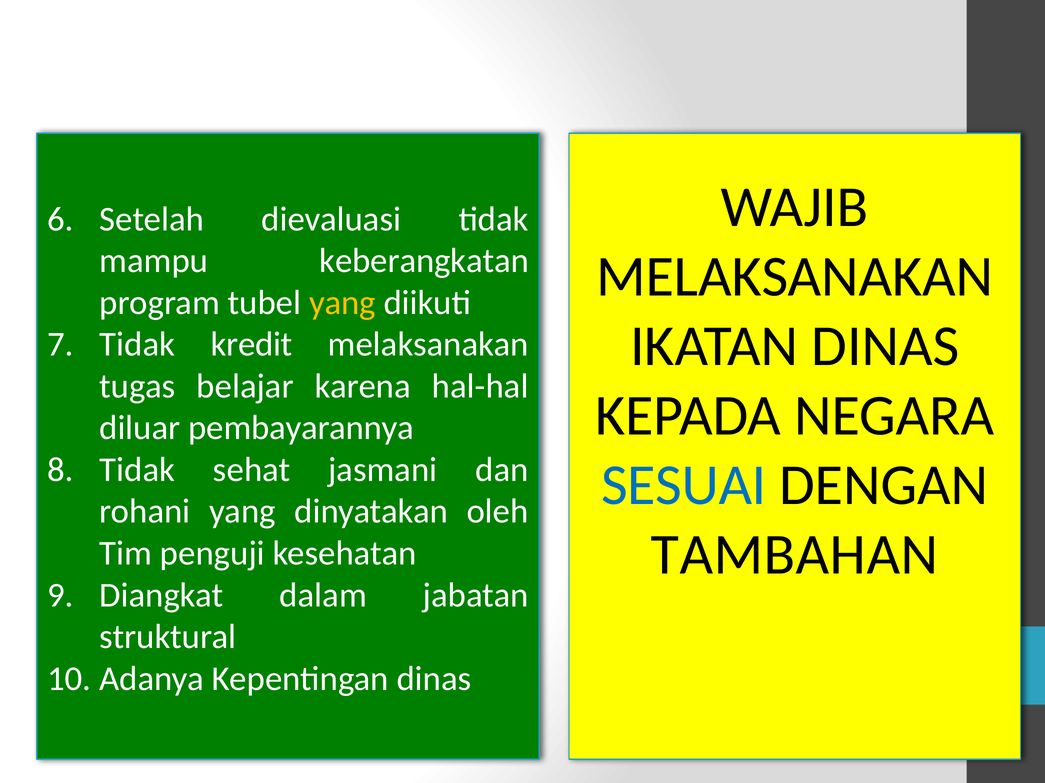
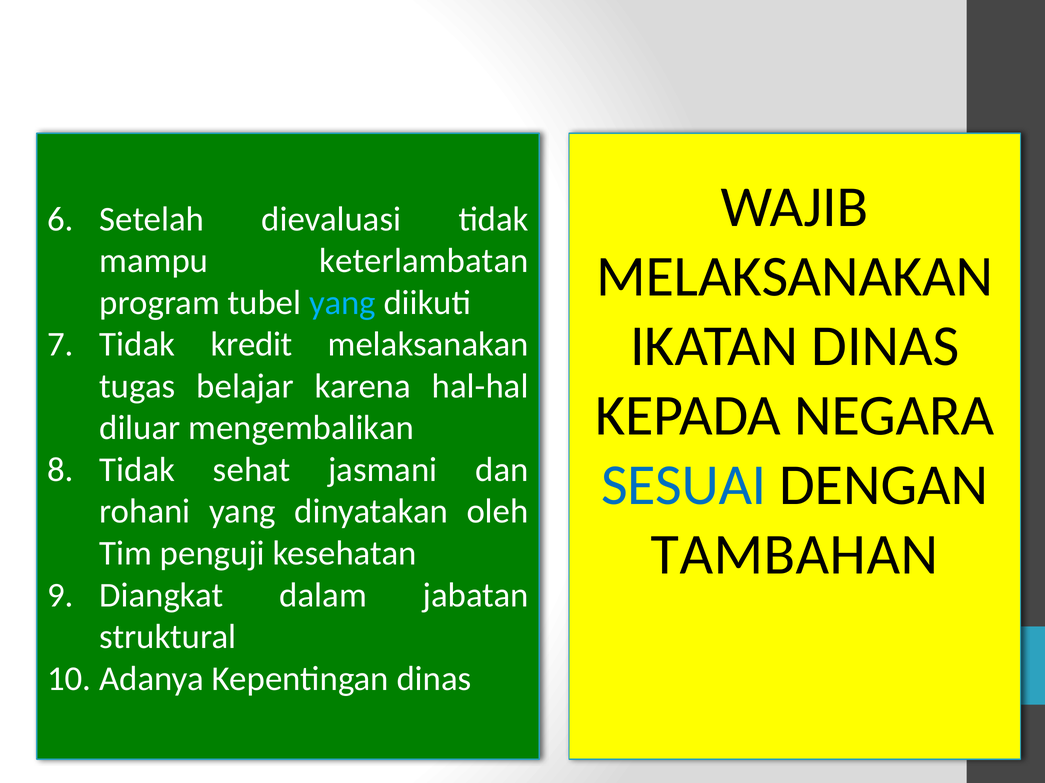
keberangkatan: keberangkatan -> keterlambatan
yang at (342, 303) colour: yellow -> light blue
pembayarannya: pembayarannya -> mengembalikan
